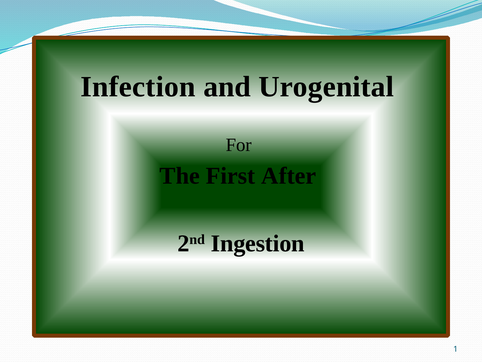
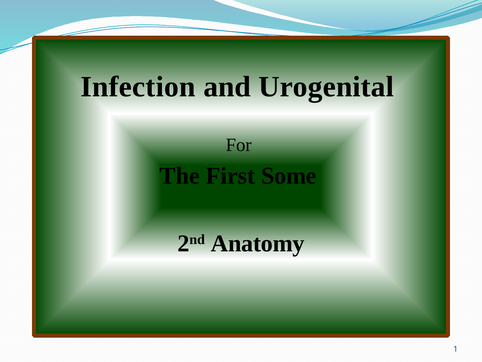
After: After -> Some
Ingestion: Ingestion -> Anatomy
